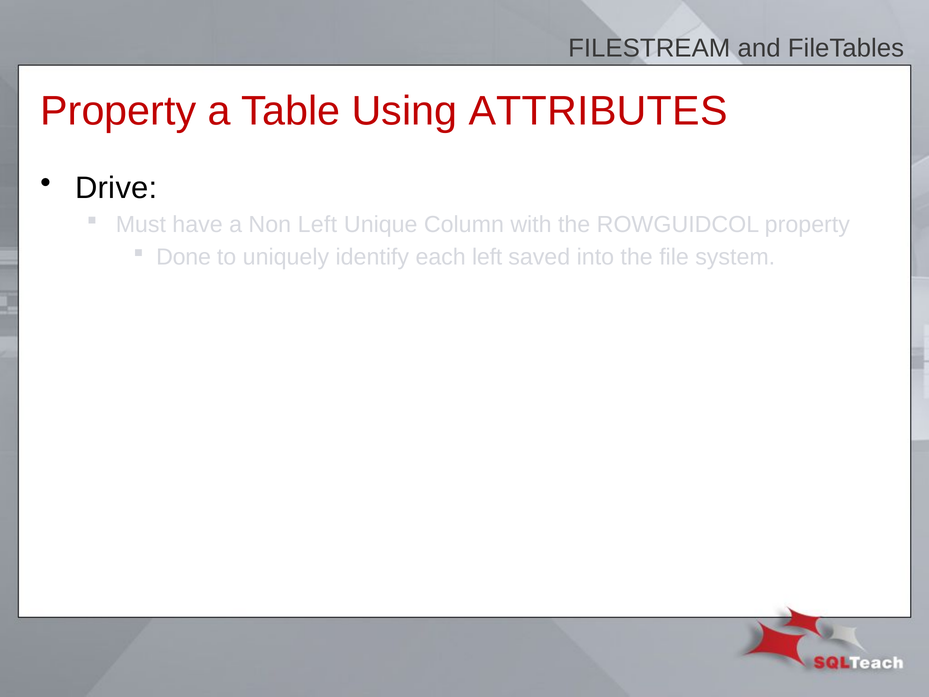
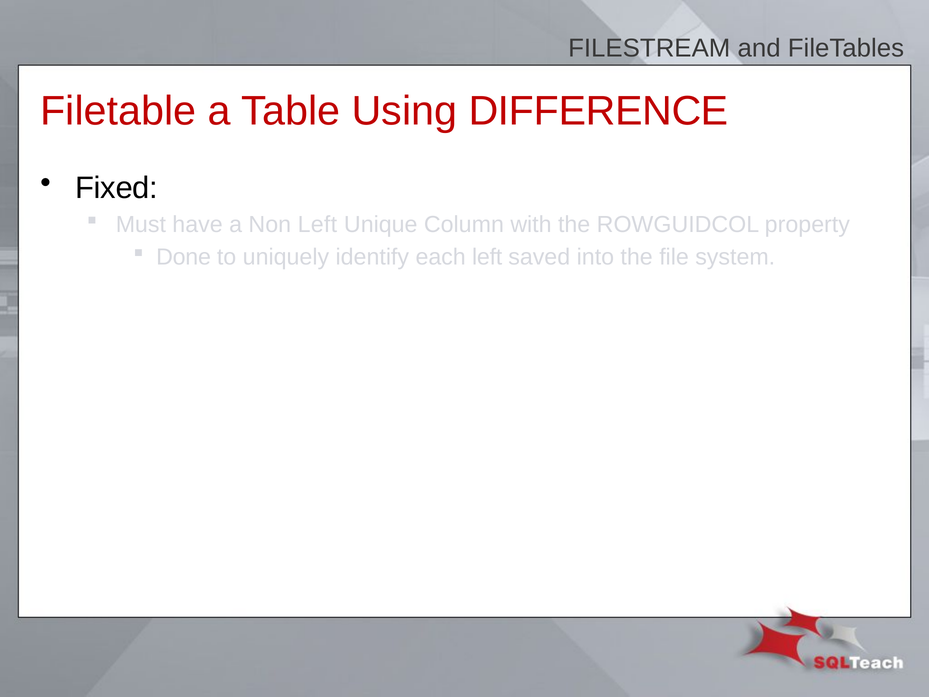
Property at (118, 111): Property -> Filetable
ATTRIBUTES: ATTRIBUTES -> DIFFERENCE
Drive: Drive -> Fixed
